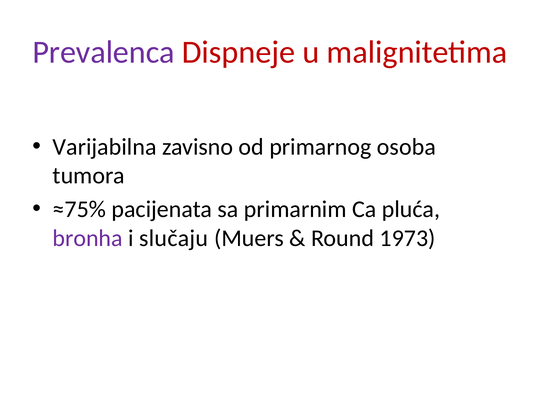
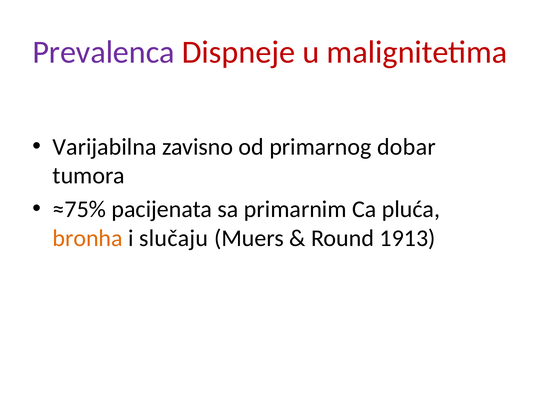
osoba: osoba -> dobar
bronha colour: purple -> orange
1973: 1973 -> 1913
